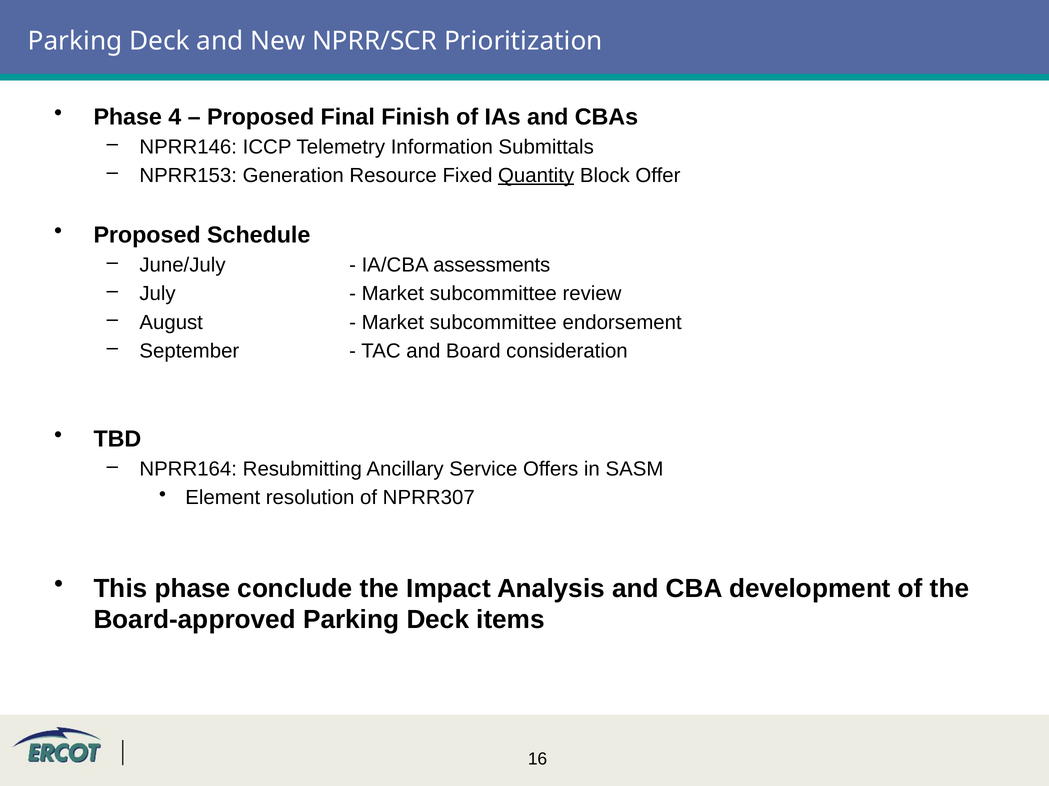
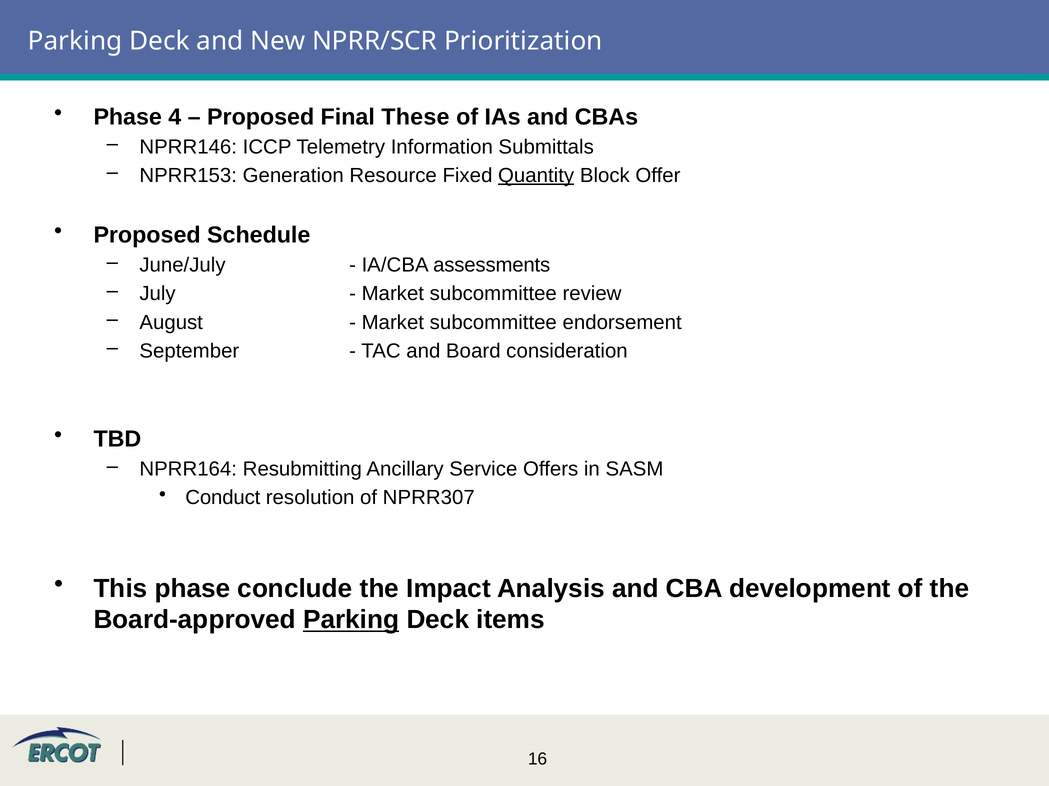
Finish: Finish -> These
Element: Element -> Conduct
Parking at (351, 620) underline: none -> present
